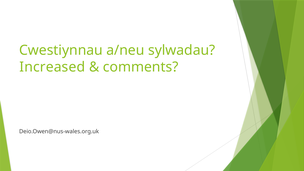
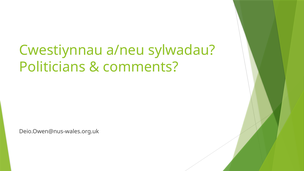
Increased: Increased -> Politicians
